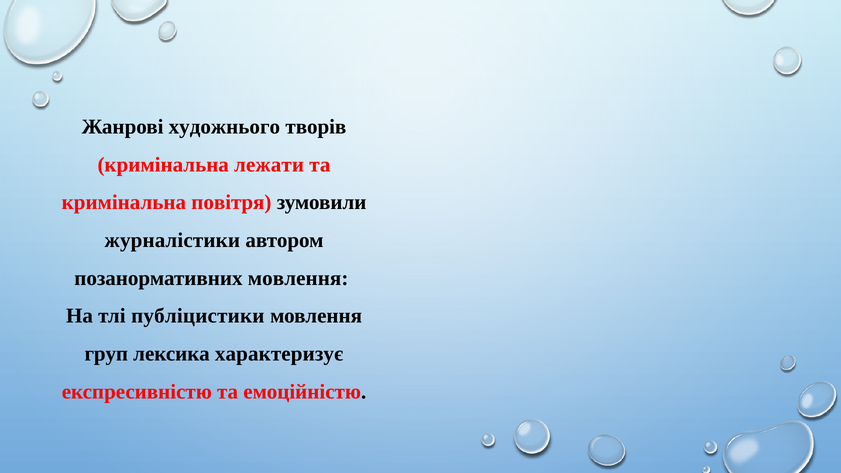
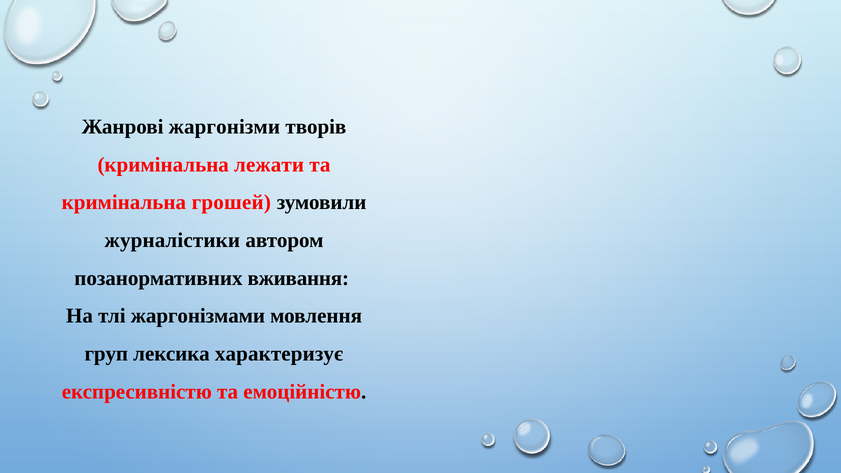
художнього: художнього -> жаргонізми
повітря: повітря -> грошей
позанормативних мовлення: мовлення -> вживання
публіцистики: публіцистики -> жаргонізмами
